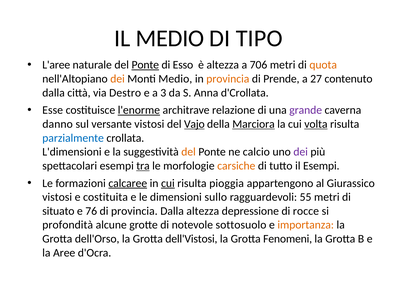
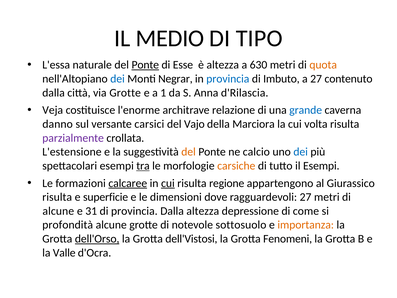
L'aree: L'aree -> L'essa
Esso: Esso -> Esse
706: 706 -> 630
dei at (118, 79) colour: orange -> blue
Monti Medio: Medio -> Negrar
provincia at (228, 79) colour: orange -> blue
Prende: Prende -> Imbuto
via Destro: Destro -> Grotte
3: 3 -> 1
d'Crollata: d'Crollata -> d'Rilascia
Esse: Esse -> Veja
l'enorme underline: present -> none
grande colour: purple -> blue
versante vistosi: vistosi -> carsici
Vajo underline: present -> none
Marciora underline: present -> none
volta underline: present -> none
parzialmente colour: blue -> purple
L'dimensioni: L'dimensioni -> L'estensione
dei at (301, 152) colour: purple -> blue
pioggia: pioggia -> regione
vistosi at (57, 197): vistosi -> risulta
costituita: costituita -> superficie
sullo: sullo -> dove
ragguardevoli 55: 55 -> 27
situato at (58, 211): situato -> alcune
76: 76 -> 31
rocce: rocce -> come
dell'Orso underline: none -> present
Aree: Aree -> Valle
